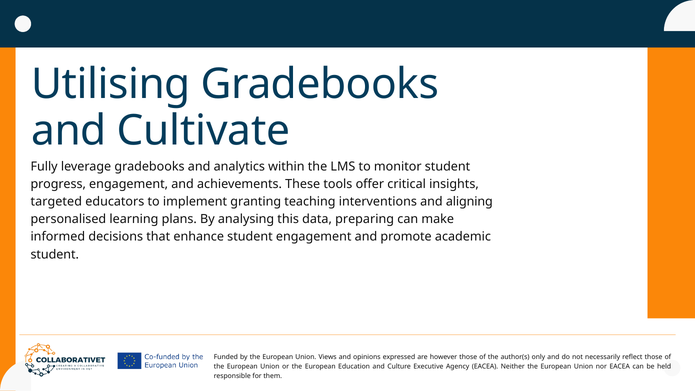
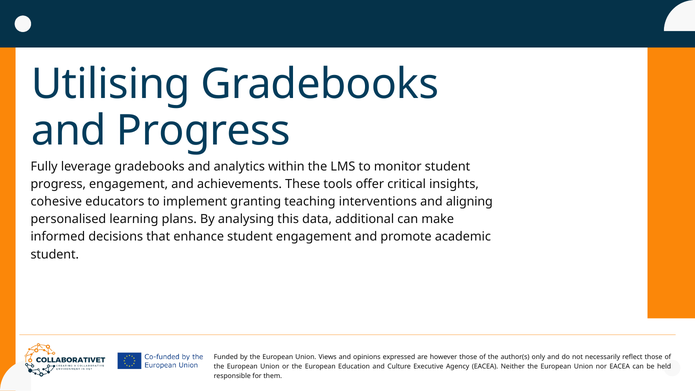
and Cultivate: Cultivate -> Progress
targeted: targeted -> cohesive
preparing: preparing -> additional
